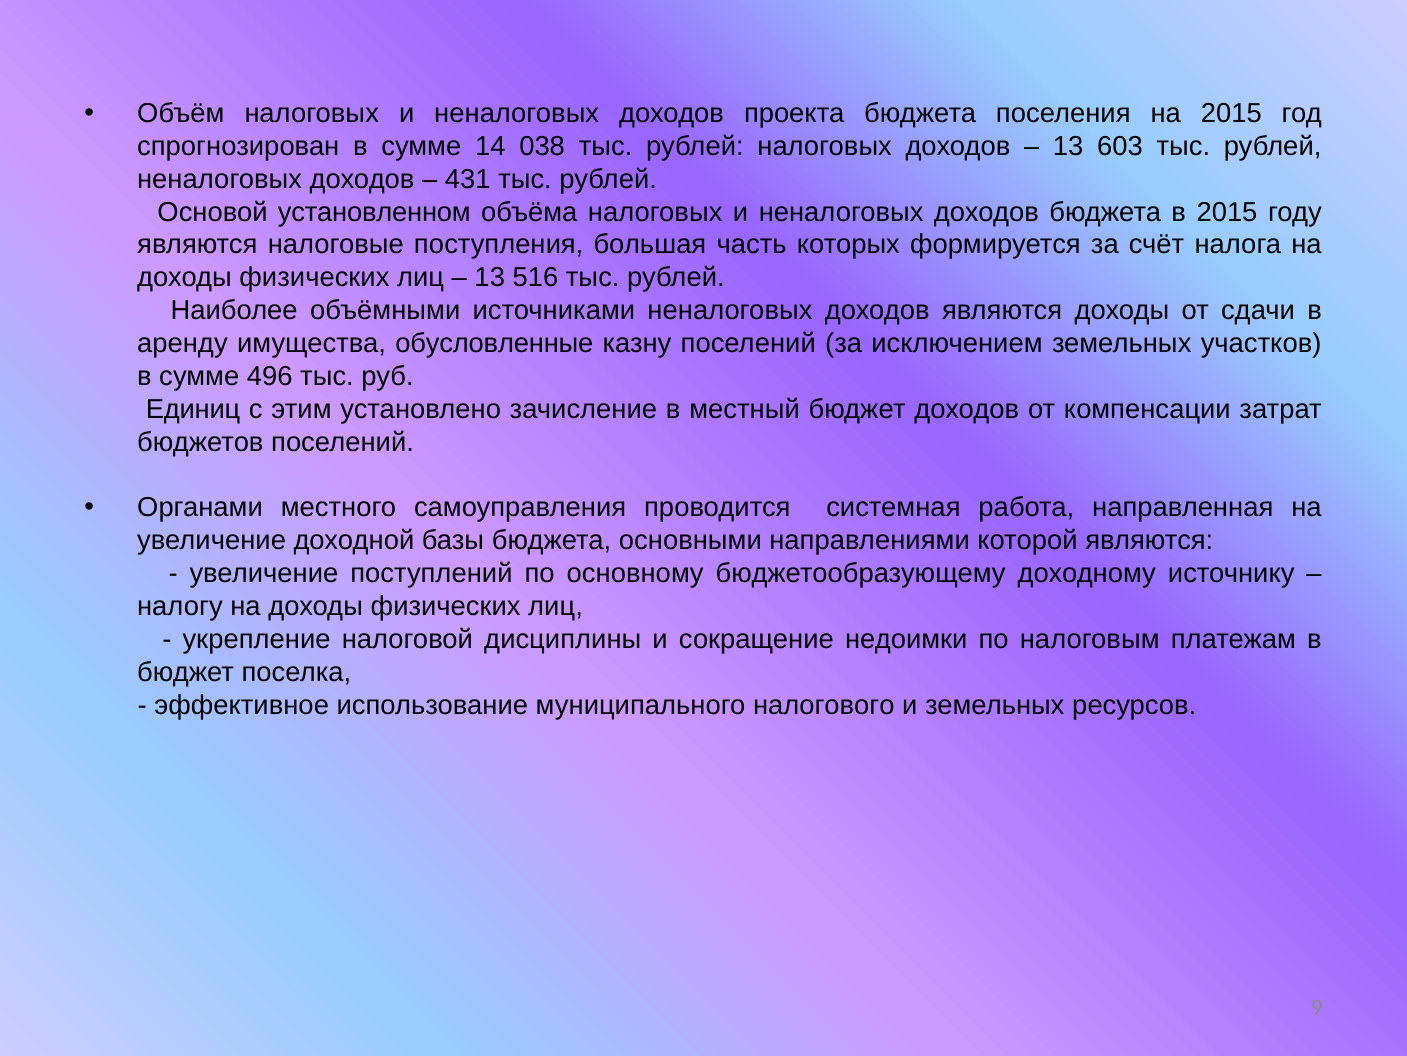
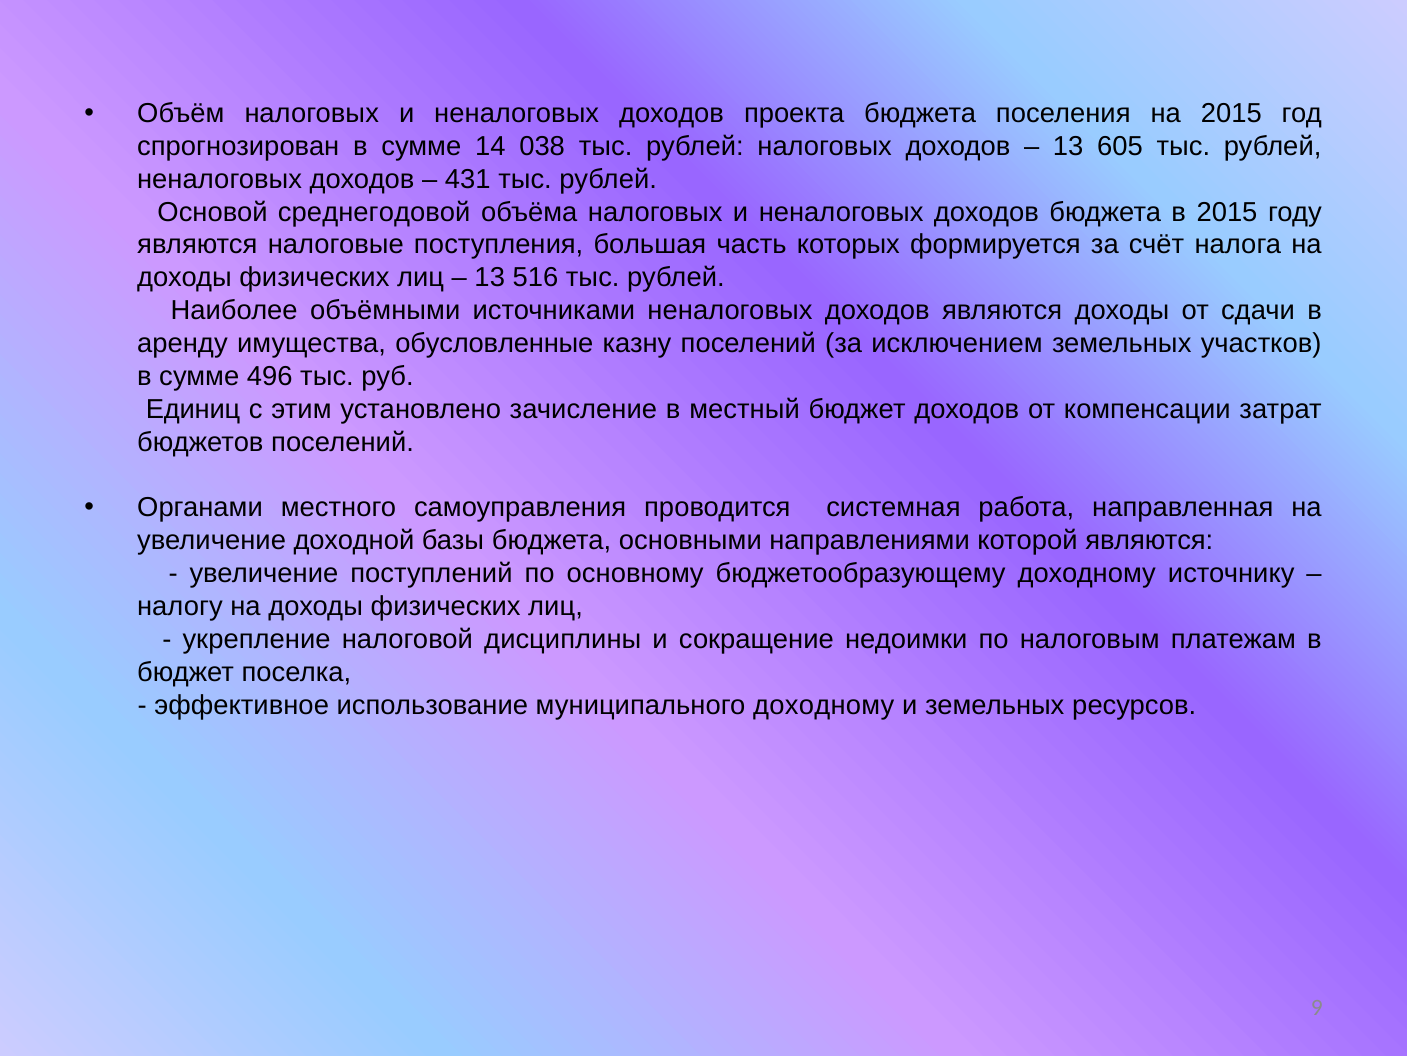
603: 603 -> 605
установленном: установленном -> среднегодовой
муниципального налогового: налогового -> доходному
